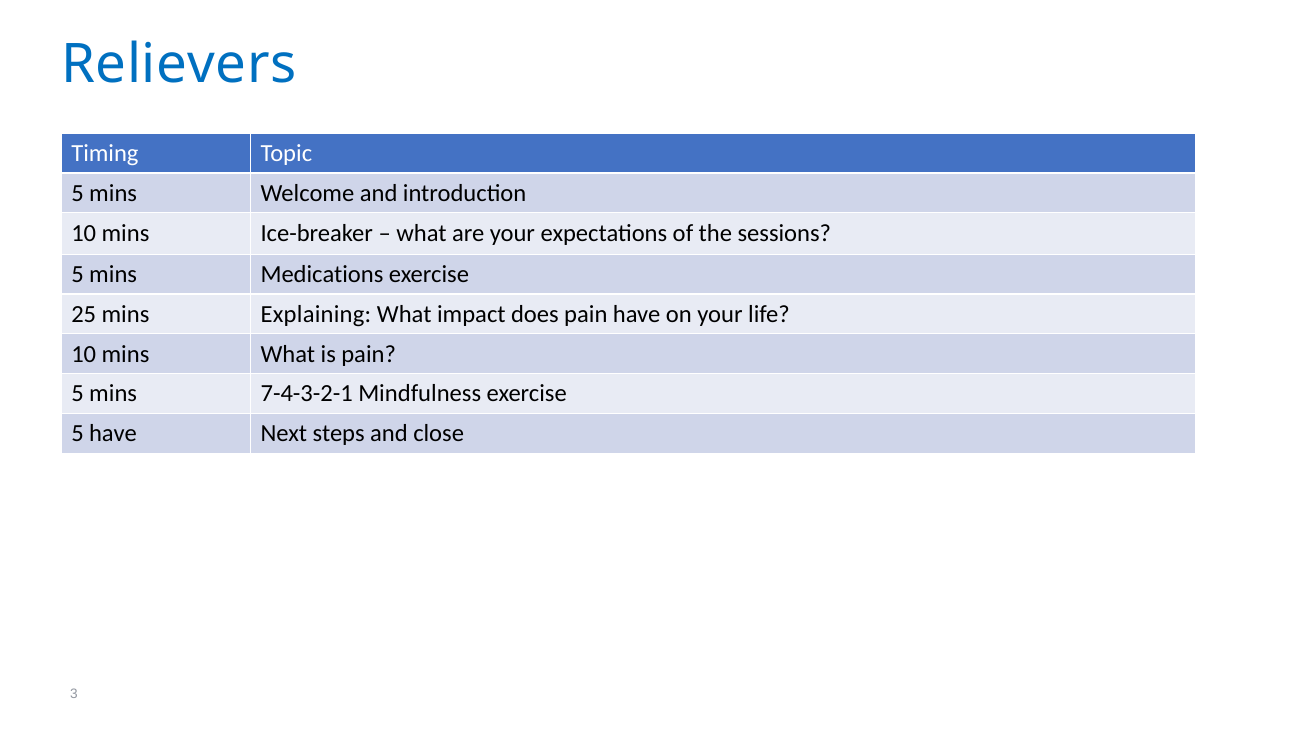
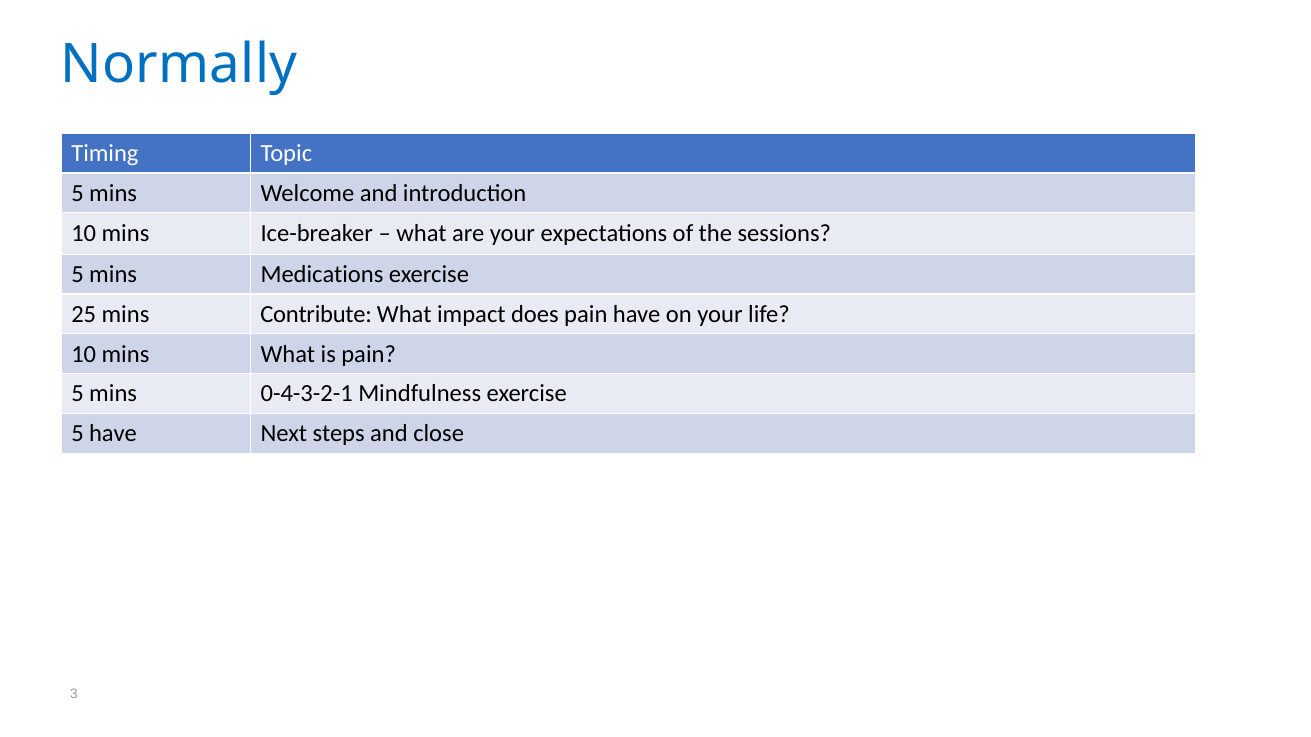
Relievers: Relievers -> Normally
Explaining: Explaining -> Contribute
7-4-3-2-1: 7-4-3-2-1 -> 0-4-3-2-1
